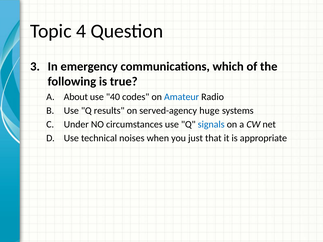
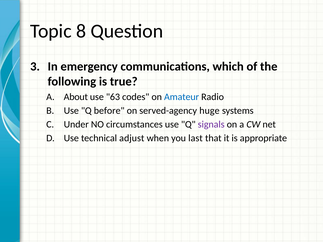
4: 4 -> 8
40: 40 -> 63
results: results -> before
signals colour: blue -> purple
noises: noises -> adjust
just: just -> last
